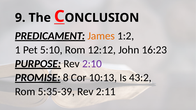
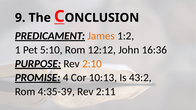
16:23: 16:23 -> 16:36
2:10 colour: purple -> orange
8: 8 -> 4
5:35-39: 5:35-39 -> 4:35-39
